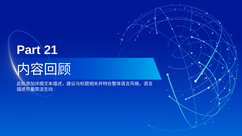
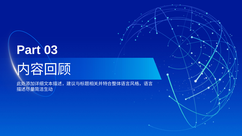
21: 21 -> 03
